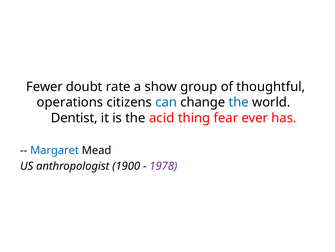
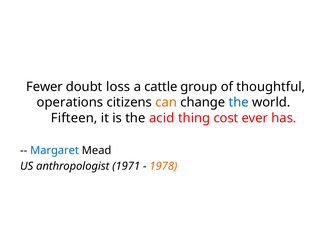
rate: rate -> loss
show: show -> cattle
can colour: blue -> orange
Dentist: Dentist -> Fifteen
fear: fear -> cost
1900: 1900 -> 1971
1978 colour: purple -> orange
